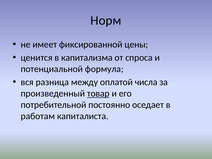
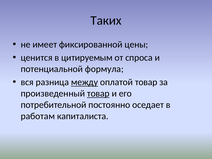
Норм: Норм -> Таких
капитализма: капитализма -> цитируемым
между underline: none -> present
оплатой числа: числа -> товар
